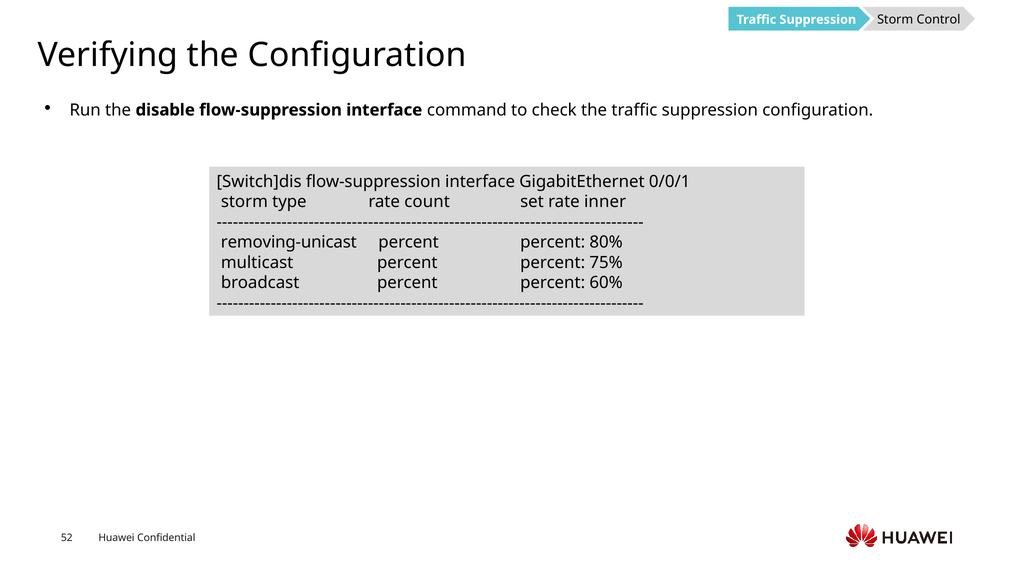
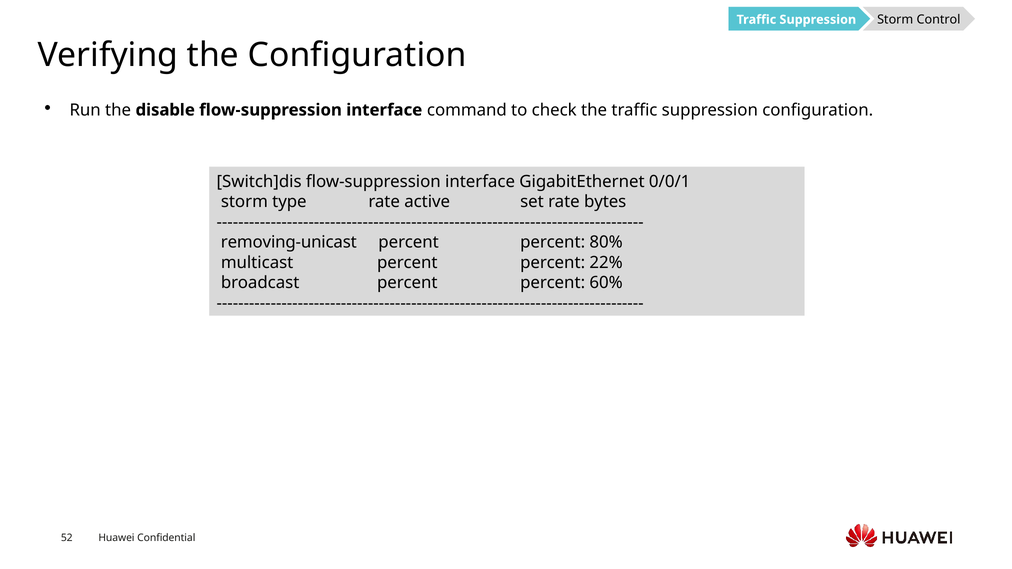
count: count -> active
inner: inner -> bytes
75%: 75% -> 22%
